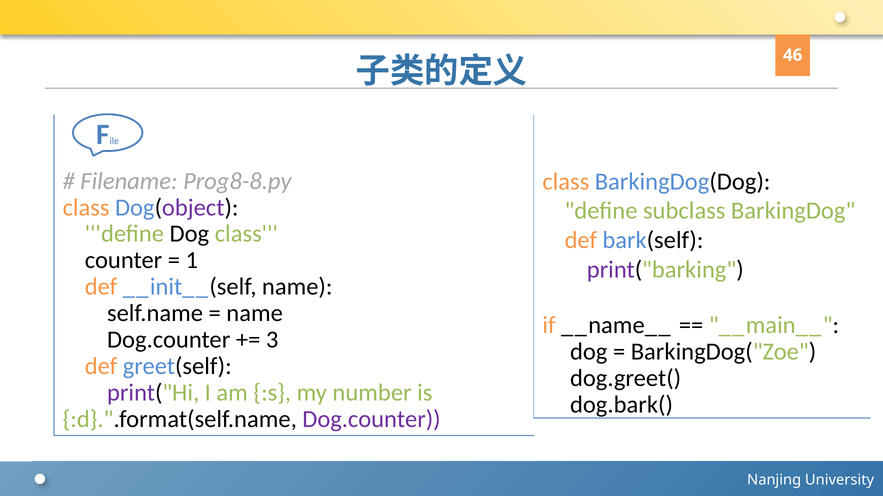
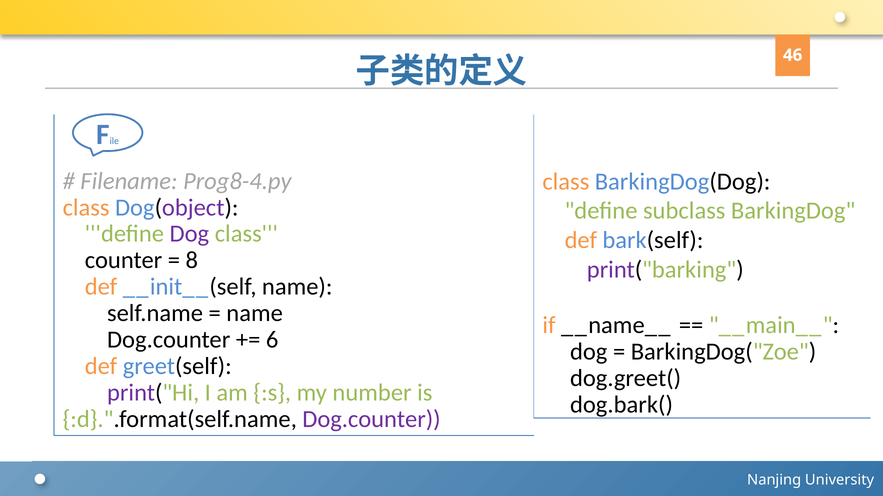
Prog8-8.py: Prog8-8.py -> Prog8-4.py
Dog at (189, 234) colour: black -> purple
1: 1 -> 8
3: 3 -> 6
